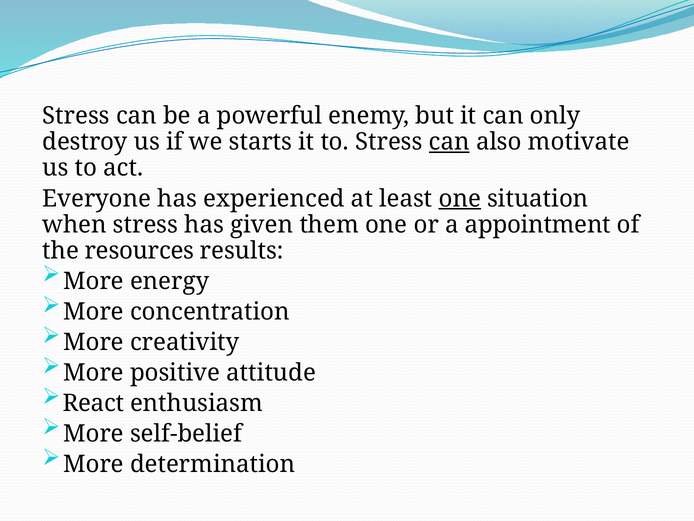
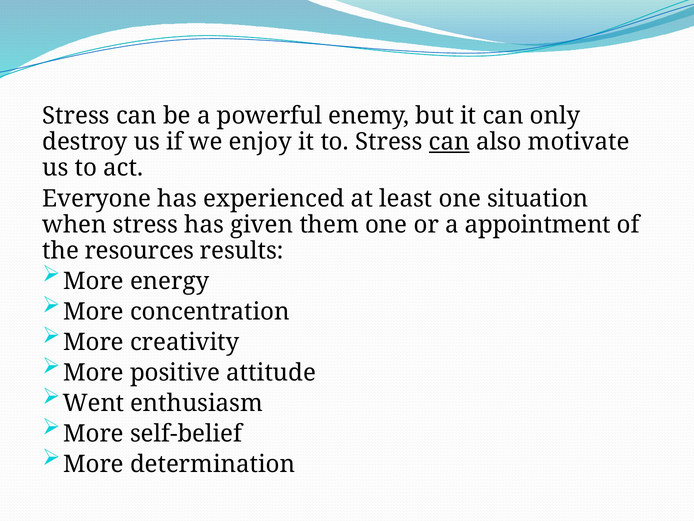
starts: starts -> enjoy
one at (460, 198) underline: present -> none
React: React -> Went
